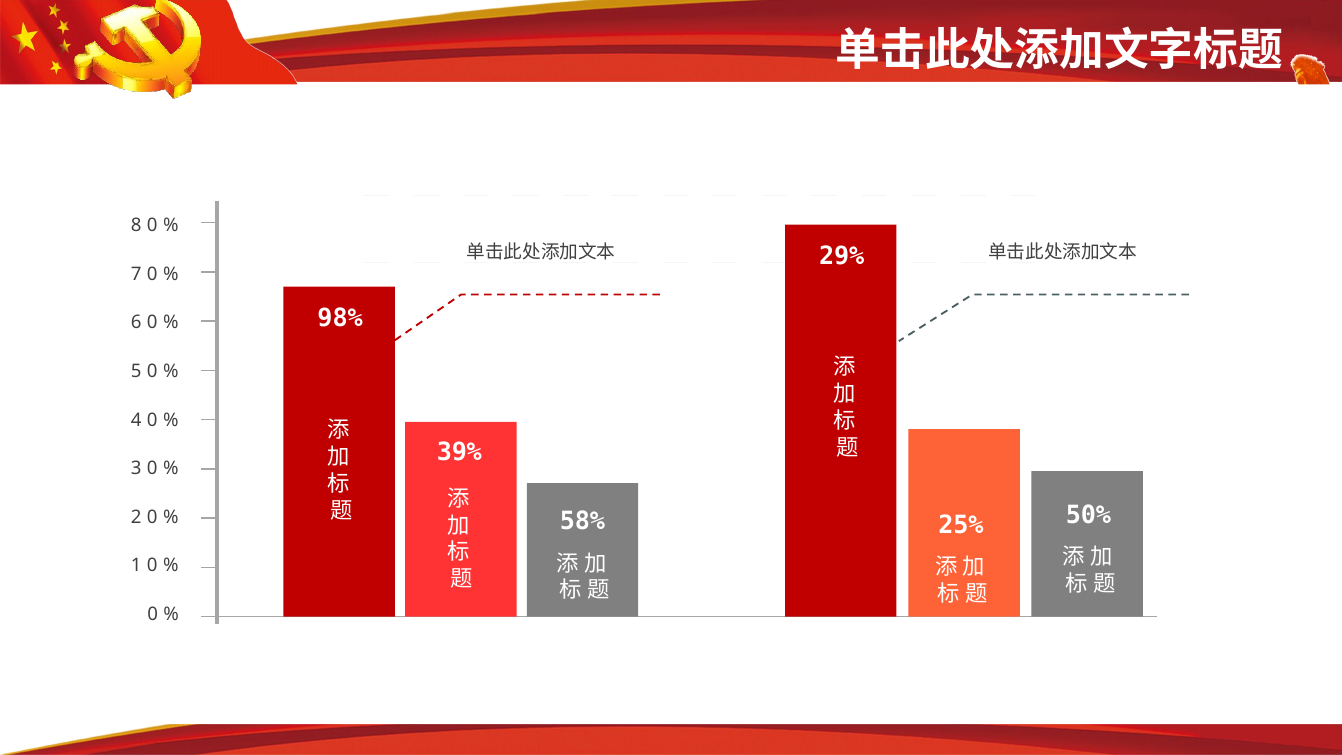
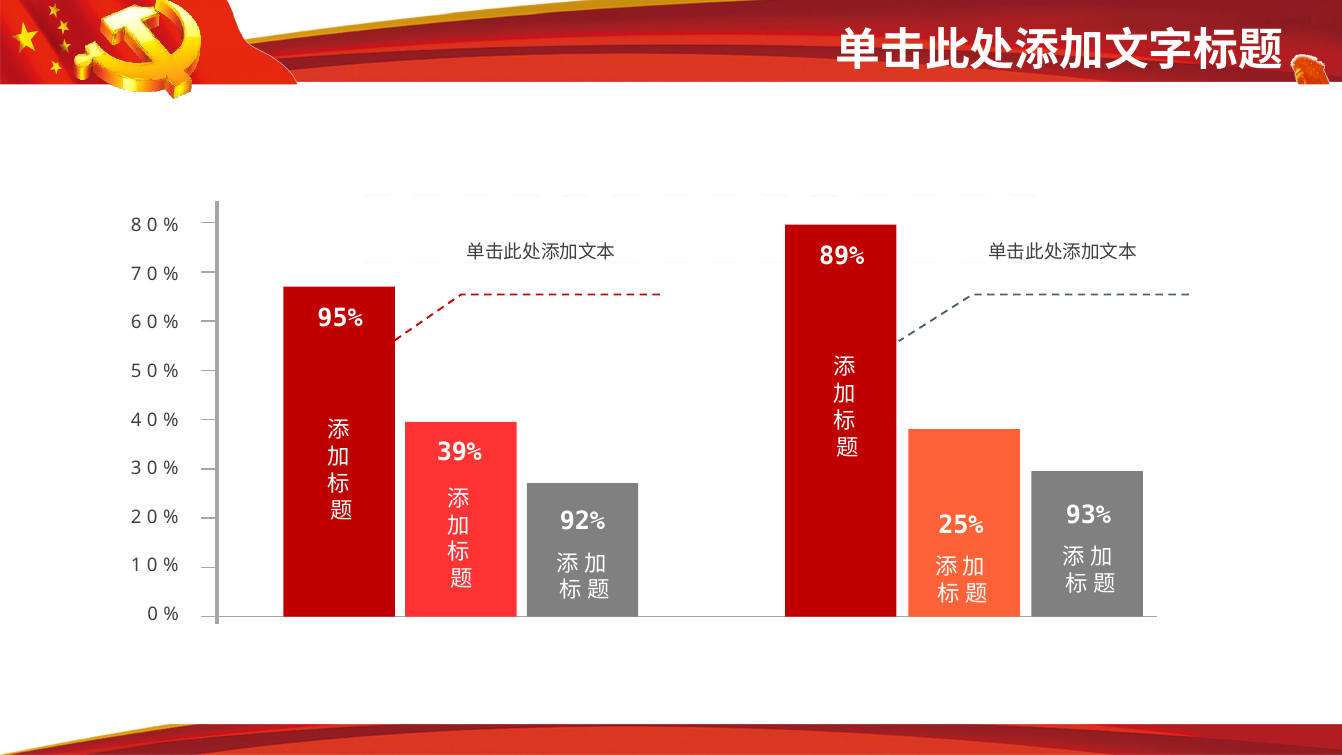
29%: 29% -> 89%
98%: 98% -> 95%
50%: 50% -> 93%
58%: 58% -> 92%
